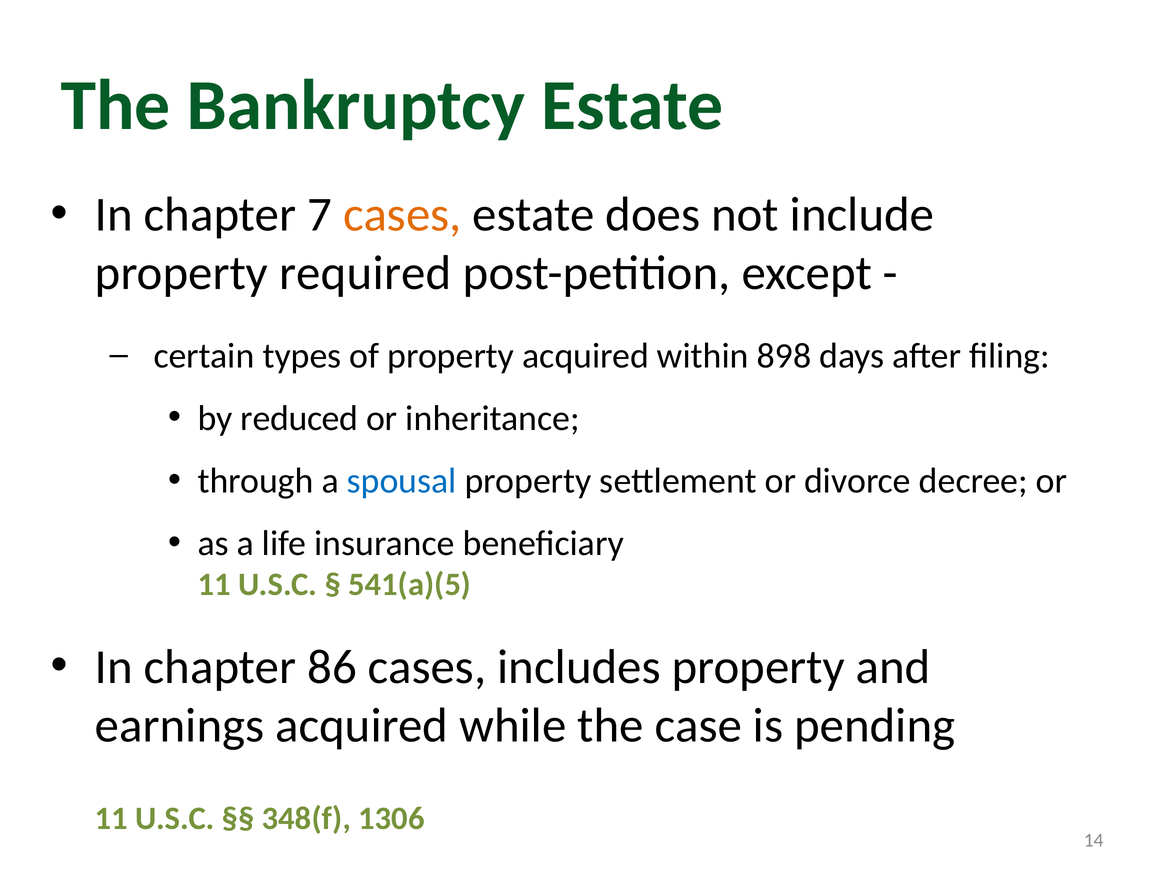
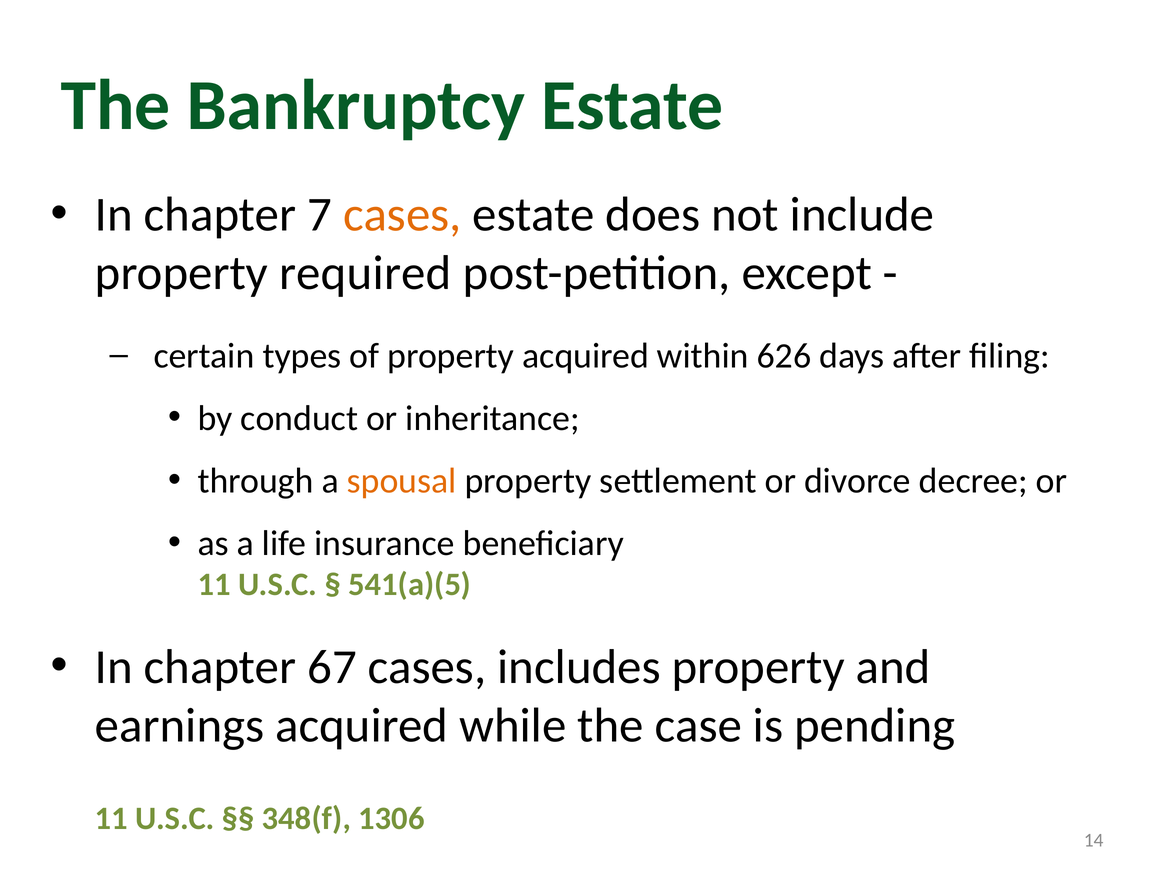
898: 898 -> 626
reduced: reduced -> conduct
spousal colour: blue -> orange
86: 86 -> 67
